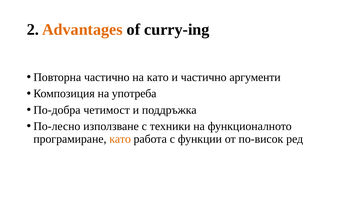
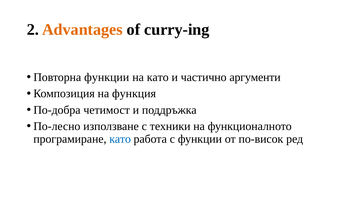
Повторна частично: частично -> функции
употреба: употреба -> функция
като at (120, 139) colour: orange -> blue
